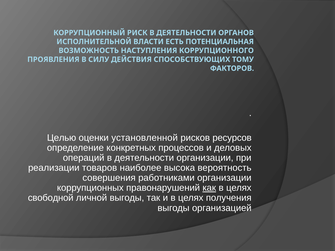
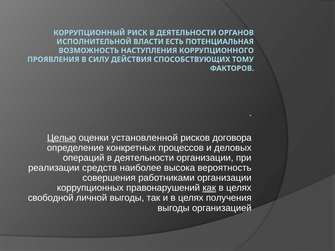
Целью underline: none -> present
ресурсов: ресурсов -> договора
товаров: товаров -> средств
